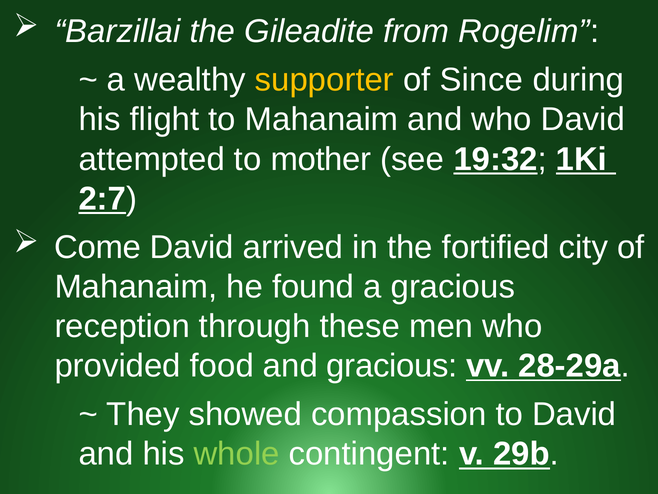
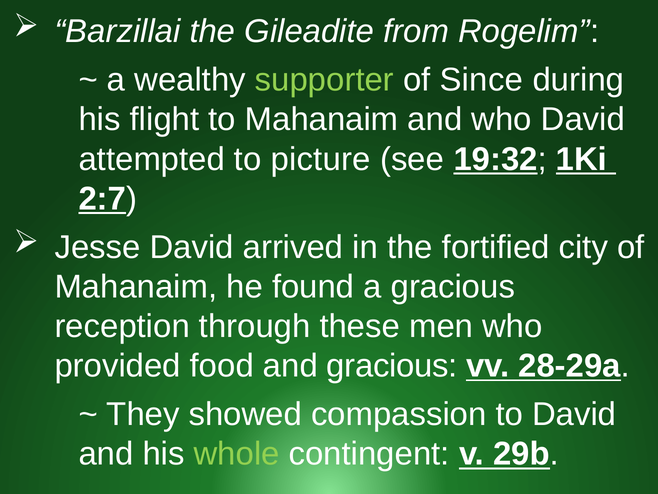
supporter colour: yellow -> light green
mother: mother -> picture
Come: Come -> Jesse
